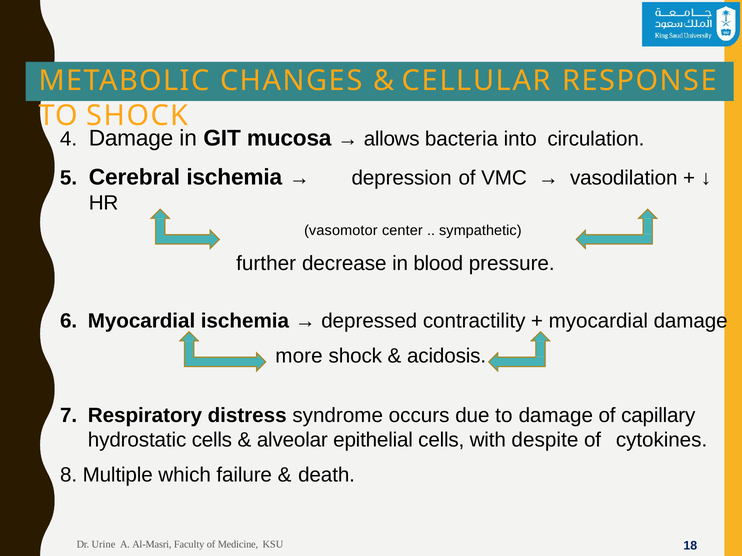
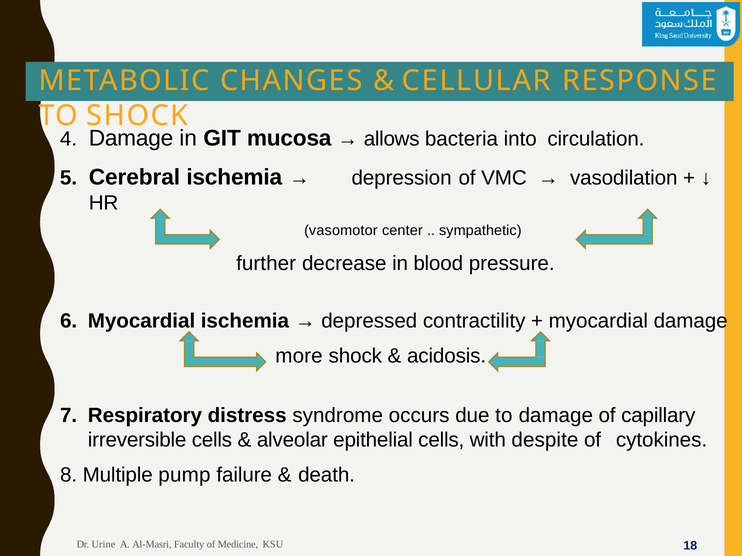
hydrostatic: hydrostatic -> irreversible
which: which -> pump
